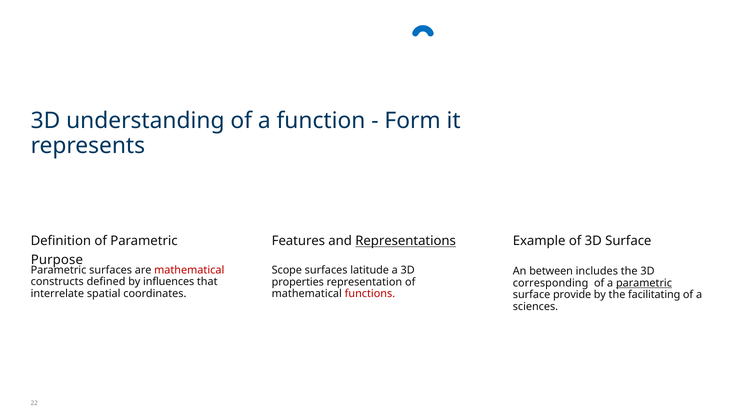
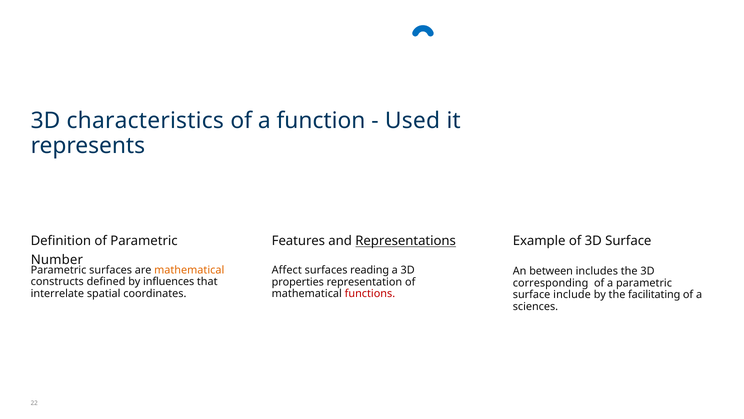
understanding: understanding -> characteristics
Form: Form -> Used
Purpose: Purpose -> Number
mathematical at (189, 270) colour: red -> orange
Scope: Scope -> Affect
latitude: latitude -> reading
parametric at (644, 283) underline: present -> none
provide: provide -> include
